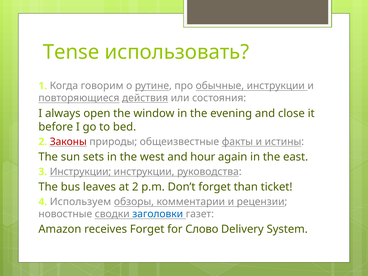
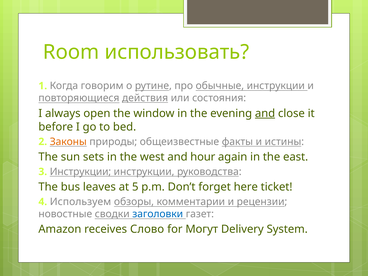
Tense: Tense -> Room
and at (265, 113) underline: none -> present
Законы colour: red -> orange
at 2: 2 -> 5
than: than -> here
receives Forget: Forget -> Слово
Слово: Слово -> Могут
